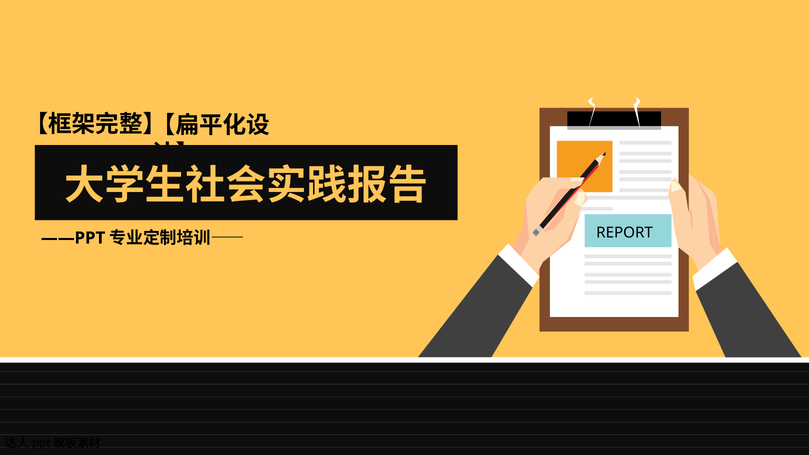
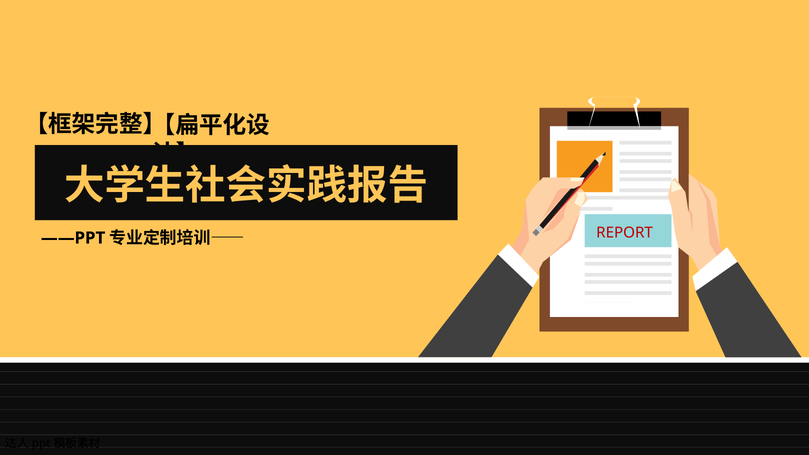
REPORT colour: black -> red
